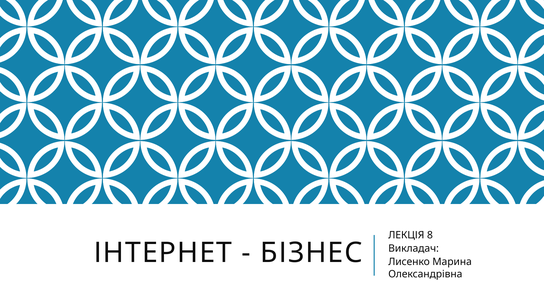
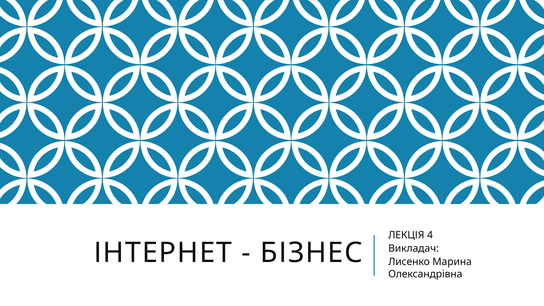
8: 8 -> 4
